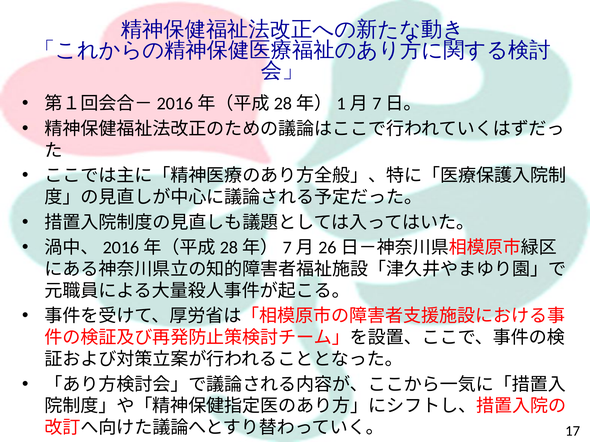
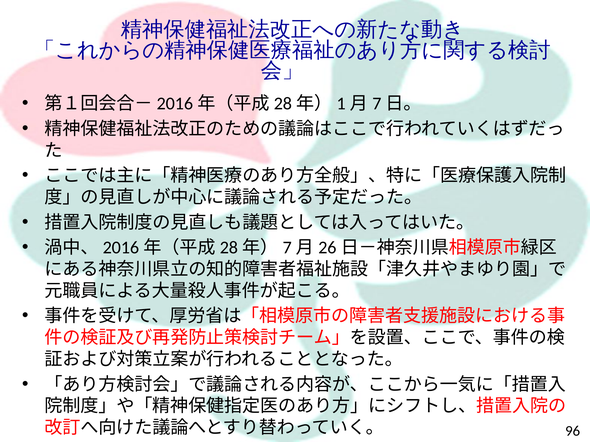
17: 17 -> 96
